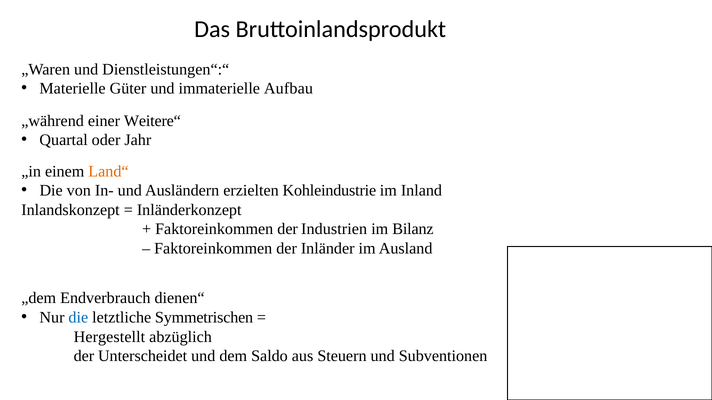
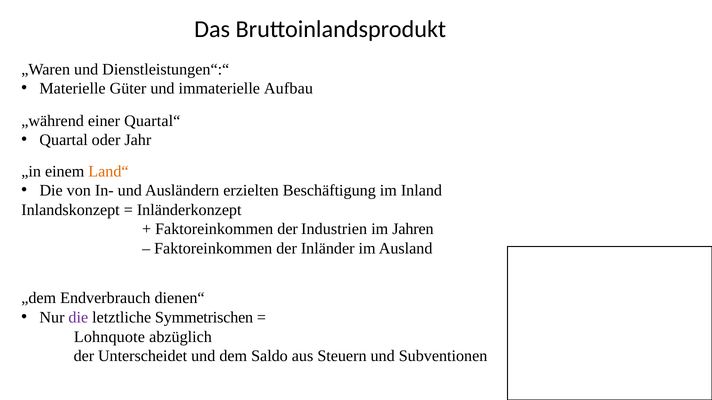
Weitere“: Weitere“ -> Quartal“
Kohleindustrie: Kohleindustrie -> Beschäftigung
Bilanz: Bilanz -> Jahren
die at (78, 318) colour: blue -> purple
Hergestellt: Hergestellt -> Lohnquote
